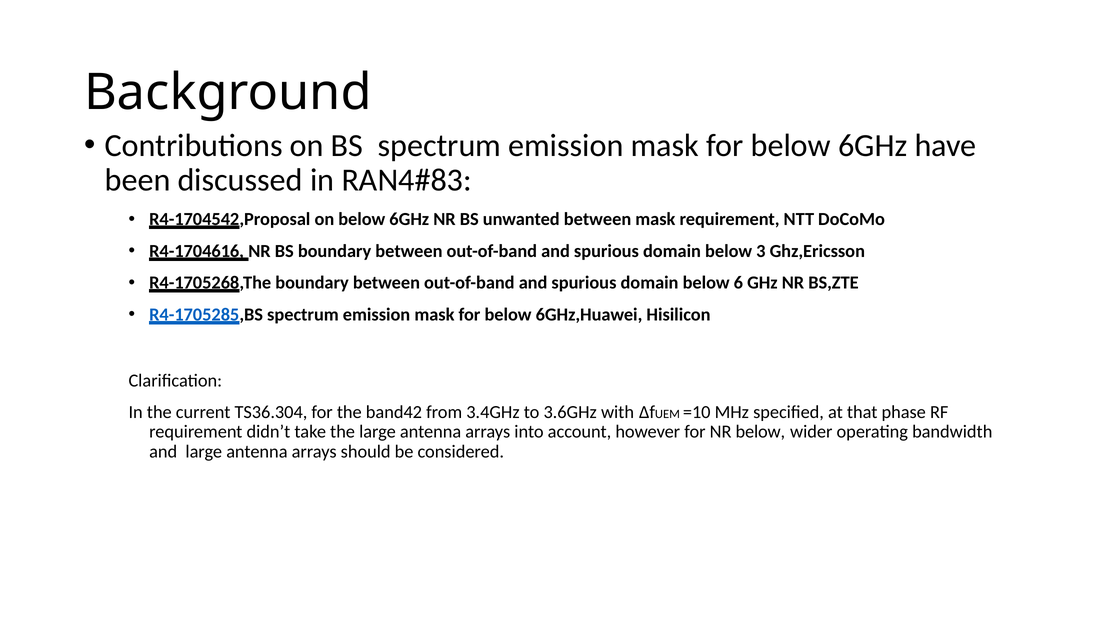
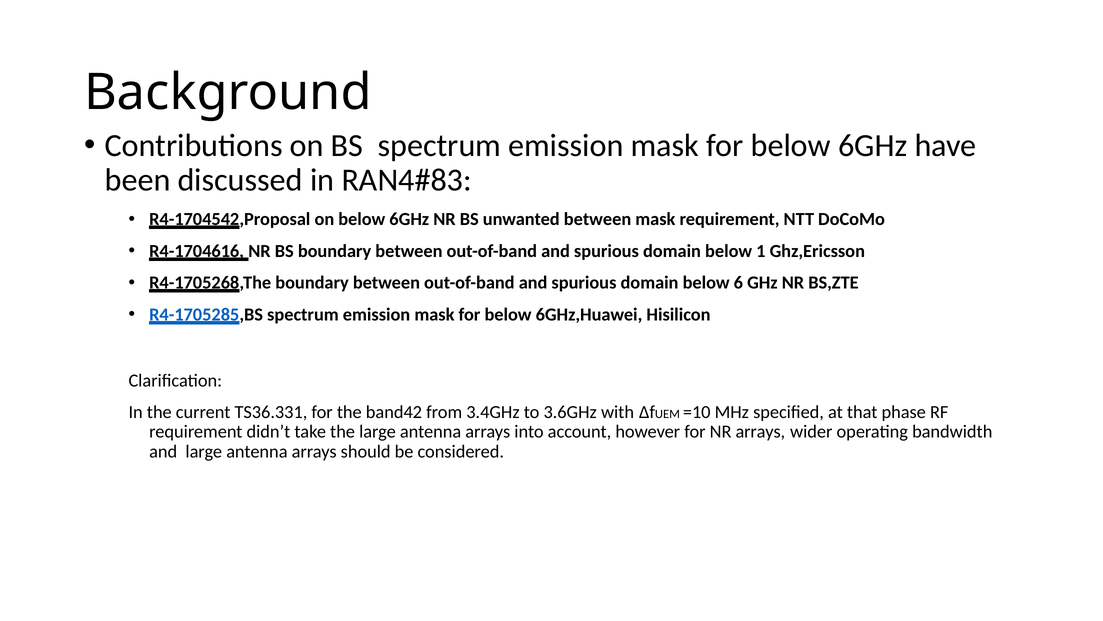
3: 3 -> 1
TS36.304: TS36.304 -> TS36.331
NR below: below -> arrays
